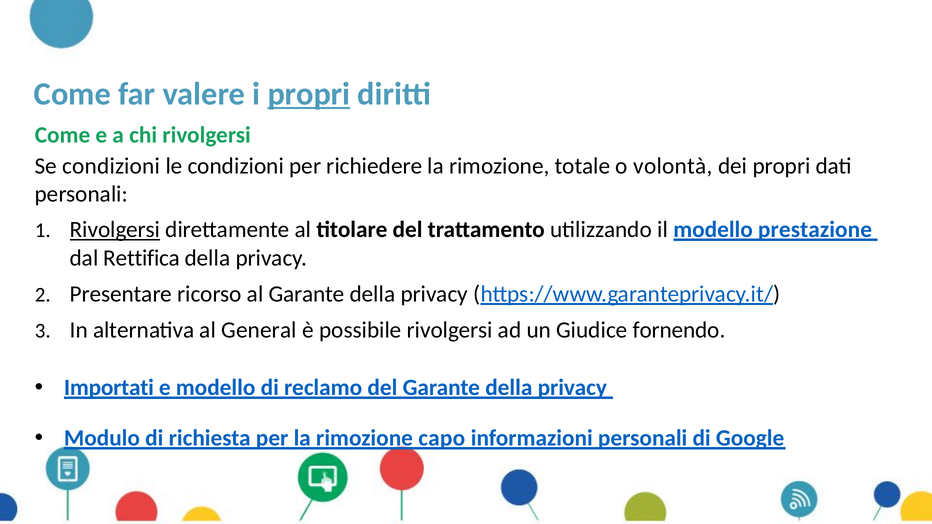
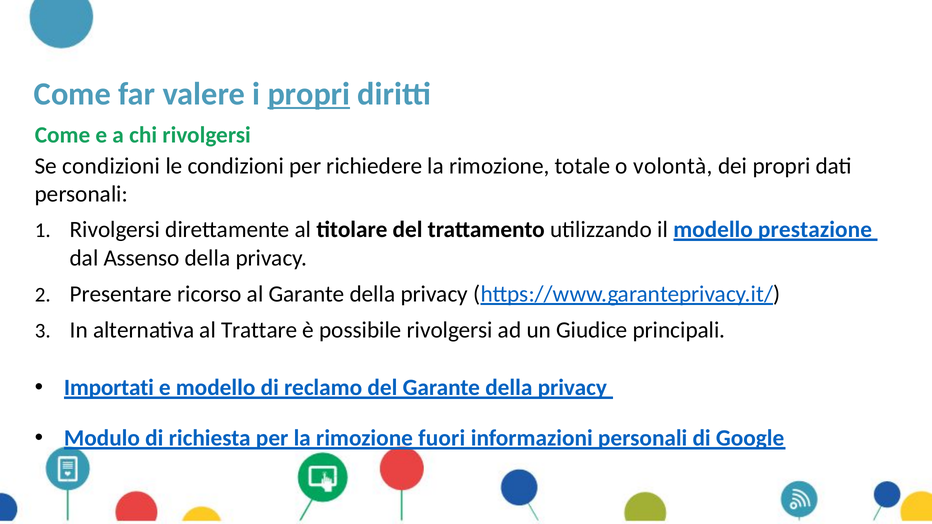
Rivolgersi at (115, 230) underline: present -> none
Rettifica: Rettifica -> Assenso
General: General -> Trattare
fornendo: fornendo -> principali
capo: capo -> fuori
